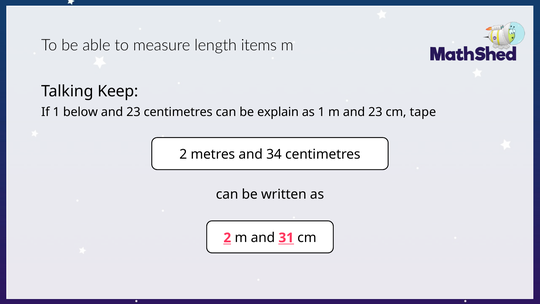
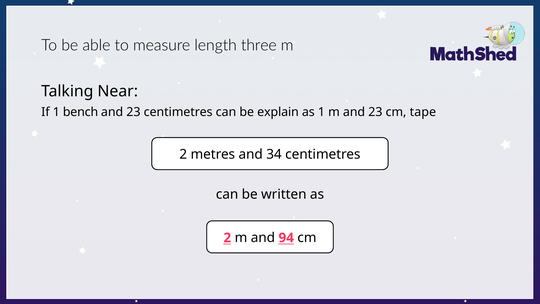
items: items -> three
Keep: Keep -> Near
below: below -> bench
31: 31 -> 94
